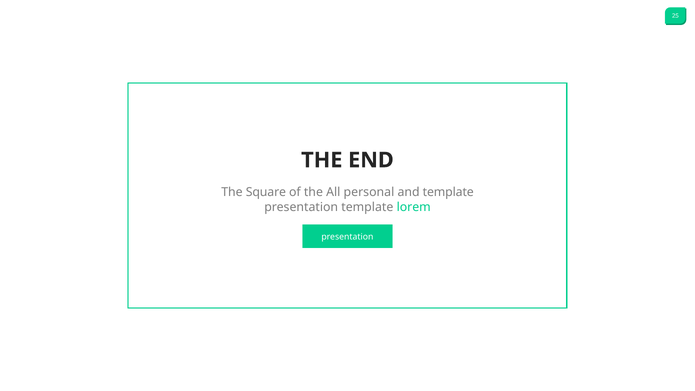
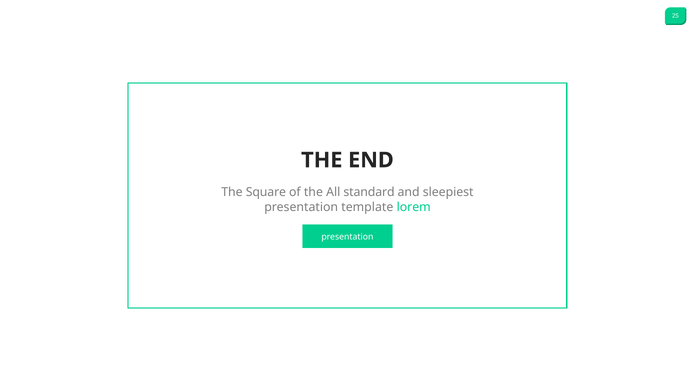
personal: personal -> standard
and template: template -> sleepiest
